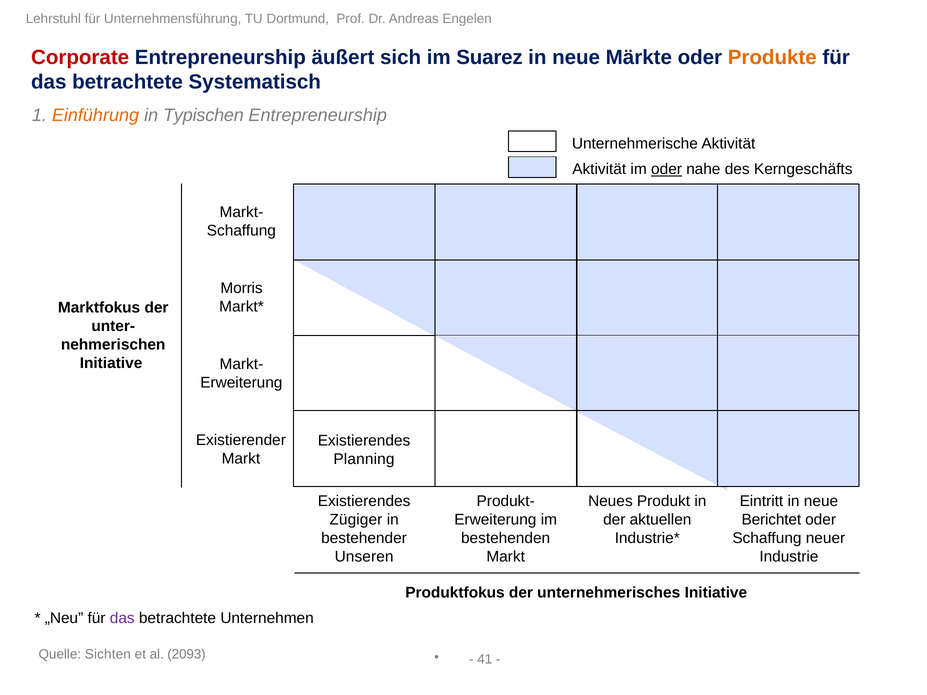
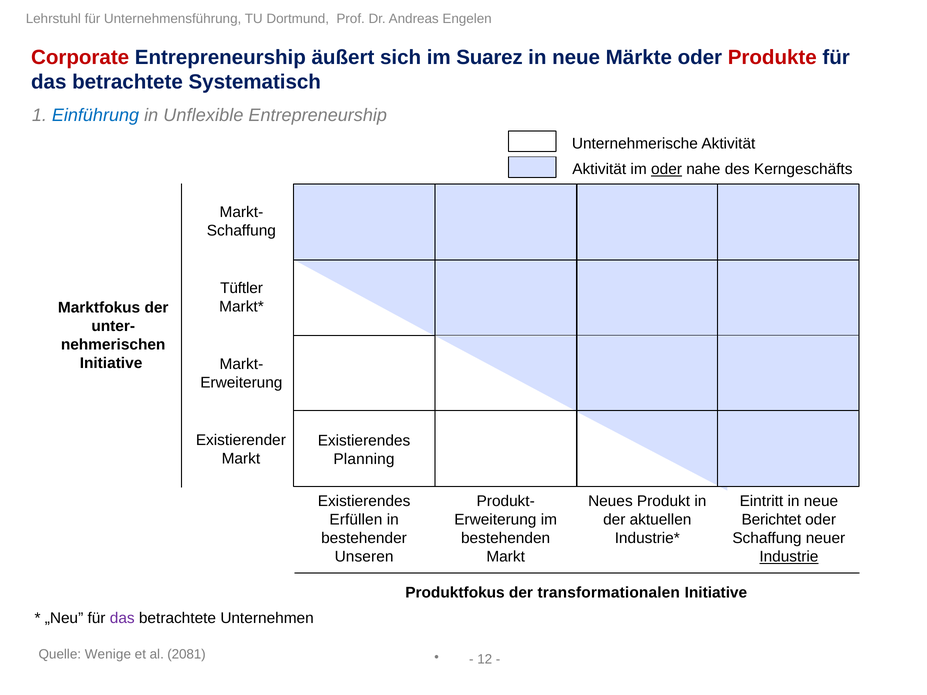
Produkte colour: orange -> red
Einführung colour: orange -> blue
Typischen: Typischen -> Unflexible
Morris: Morris -> Tüftler
Zügiger: Zügiger -> Erfüllen
Industrie underline: none -> present
unternehmerisches: unternehmerisches -> transformationalen
Sichten: Sichten -> Wenige
2093: 2093 -> 2081
41: 41 -> 12
